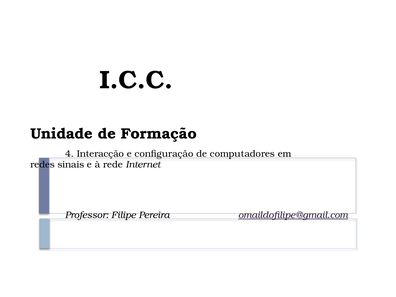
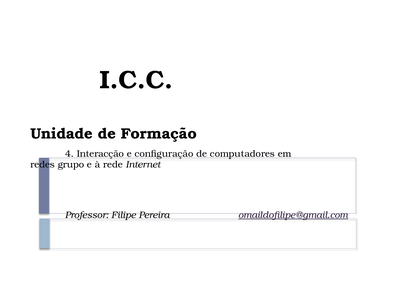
sinais: sinais -> grupo
